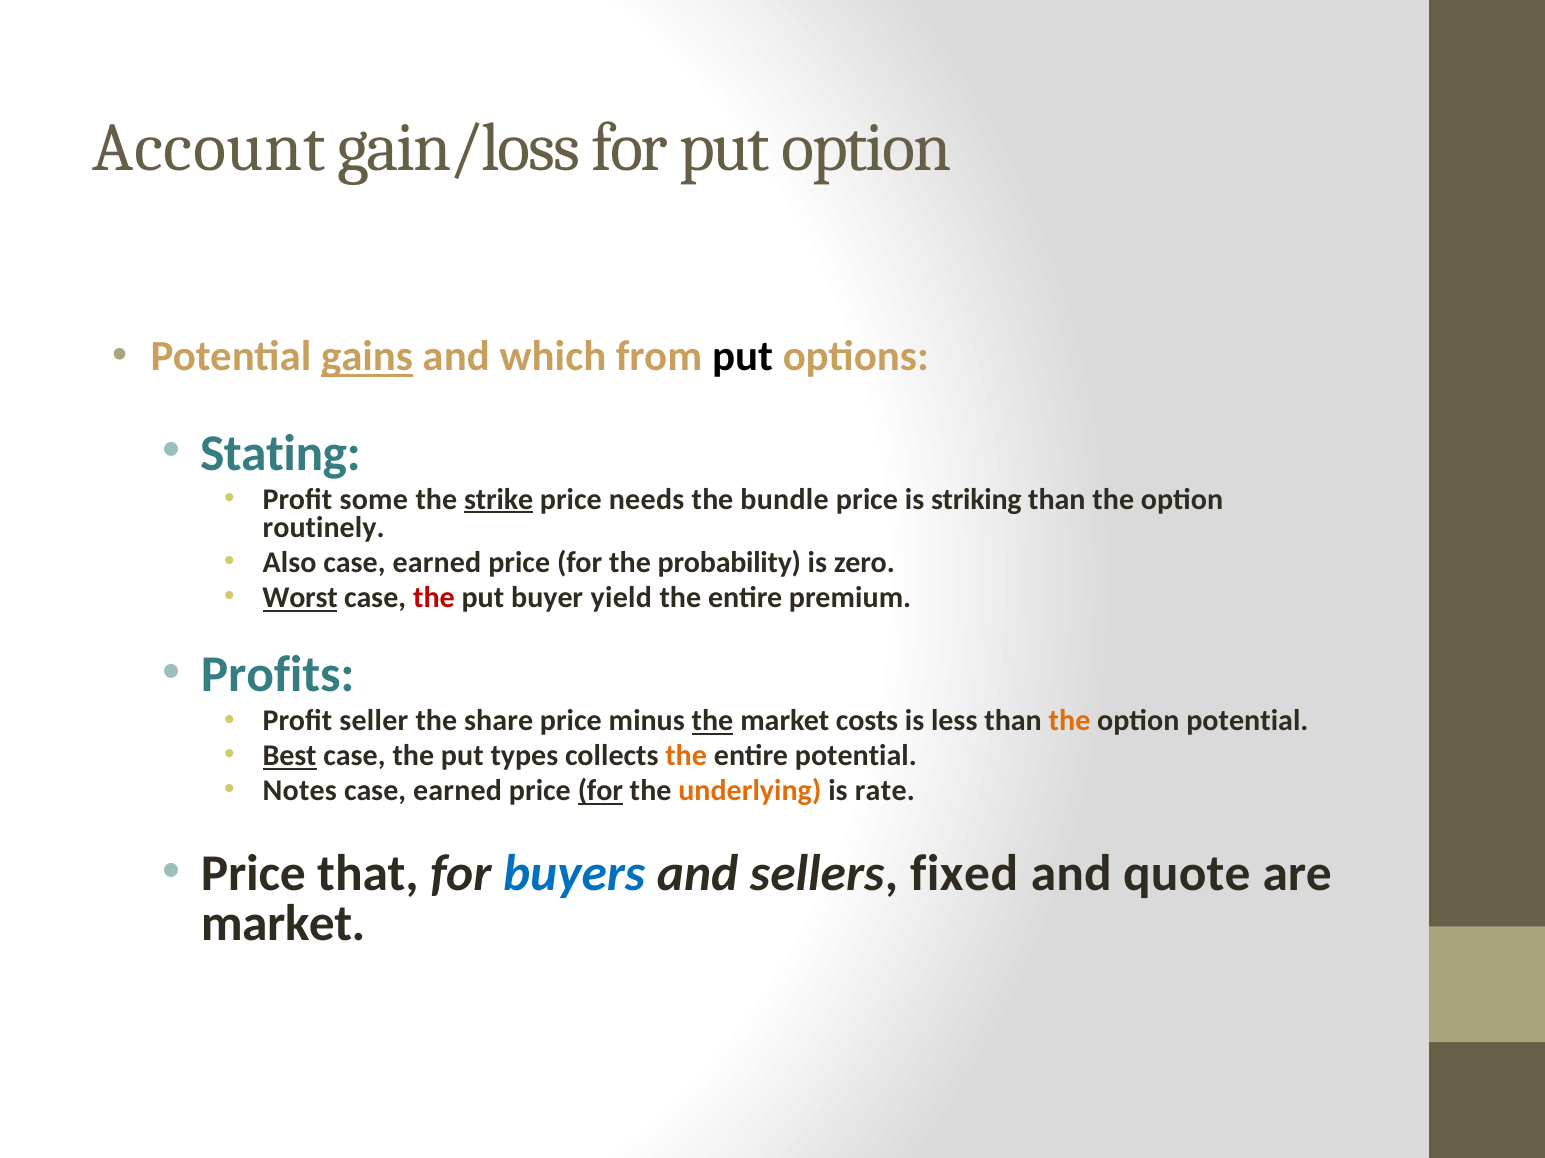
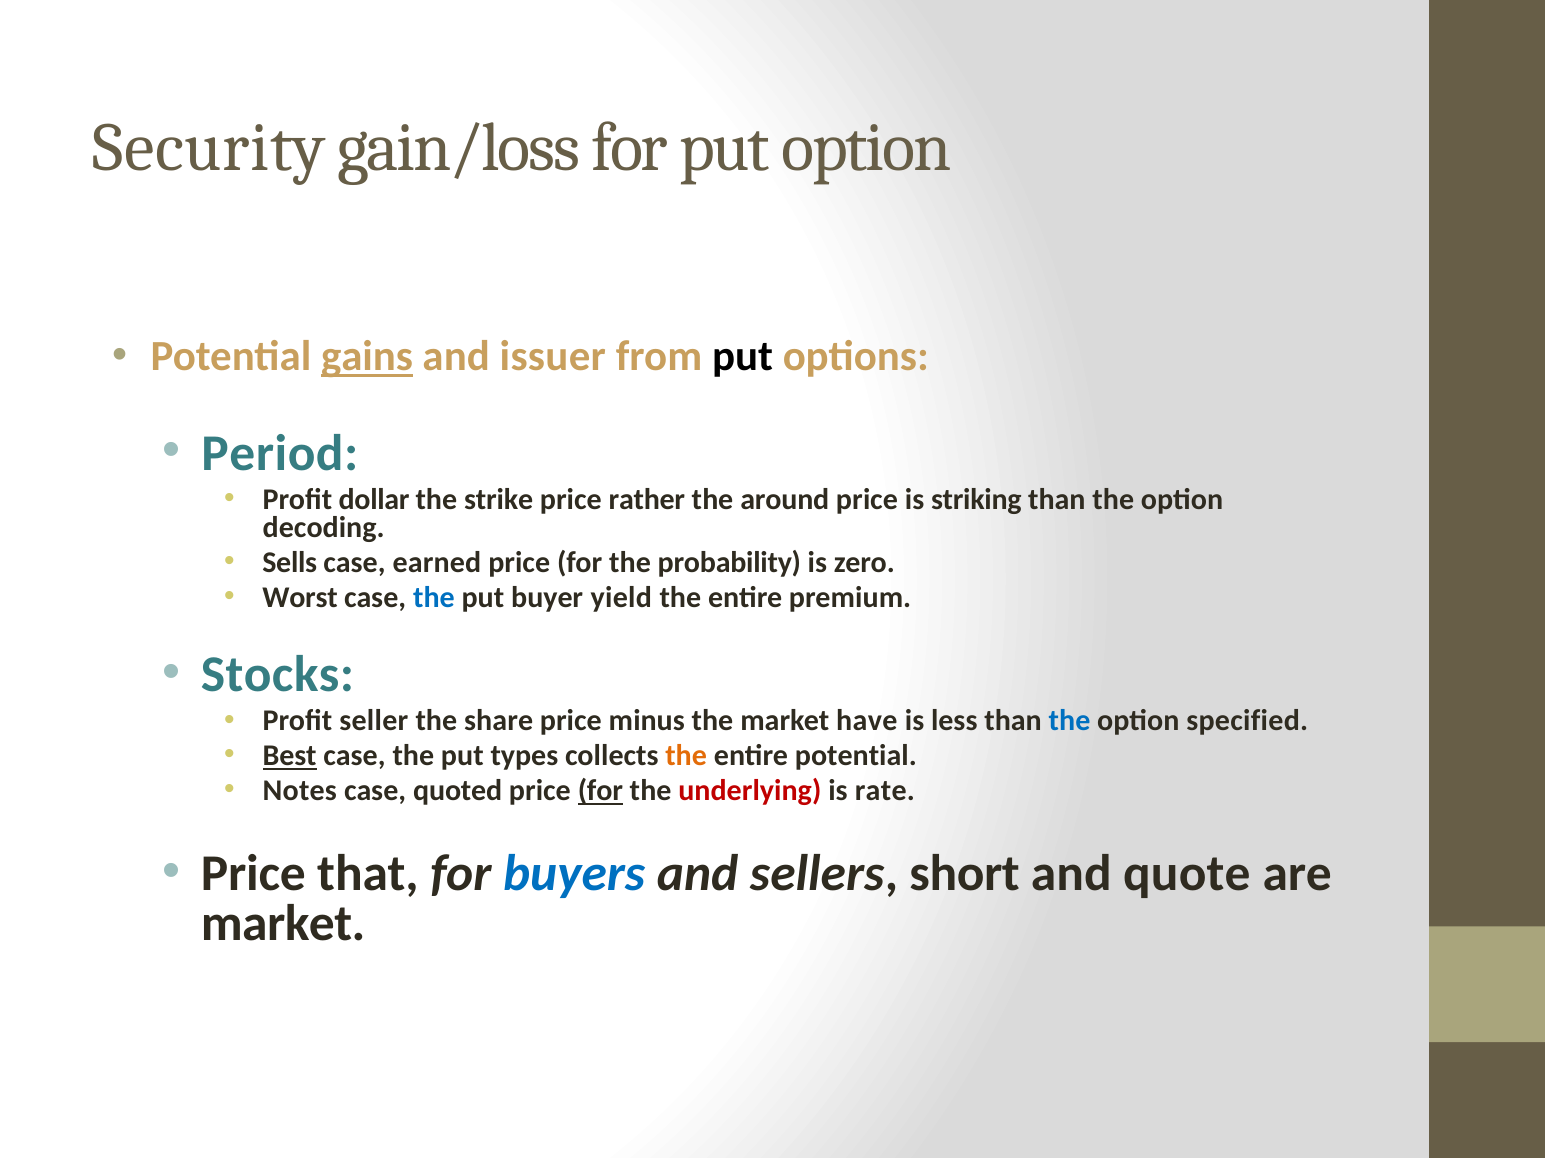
Account: Account -> Security
which: which -> issuer
Stating: Stating -> Period
some: some -> dollar
strike underline: present -> none
needs: needs -> rather
bundle: bundle -> around
routinely: routinely -> decoding
Also: Also -> Sells
Worst underline: present -> none
the at (434, 598) colour: red -> blue
Profits: Profits -> Stocks
the at (713, 722) underline: present -> none
costs: costs -> have
the at (1070, 722) colour: orange -> blue
option potential: potential -> specified
earned at (458, 791): earned -> quoted
underlying colour: orange -> red
fixed: fixed -> short
